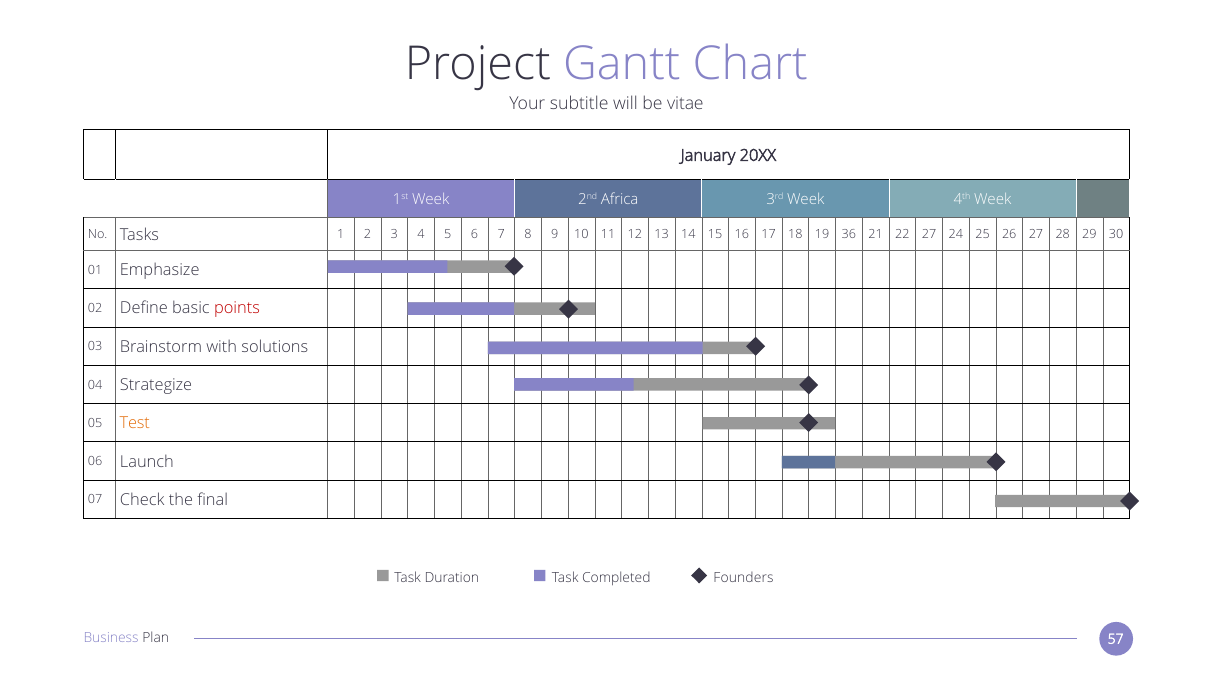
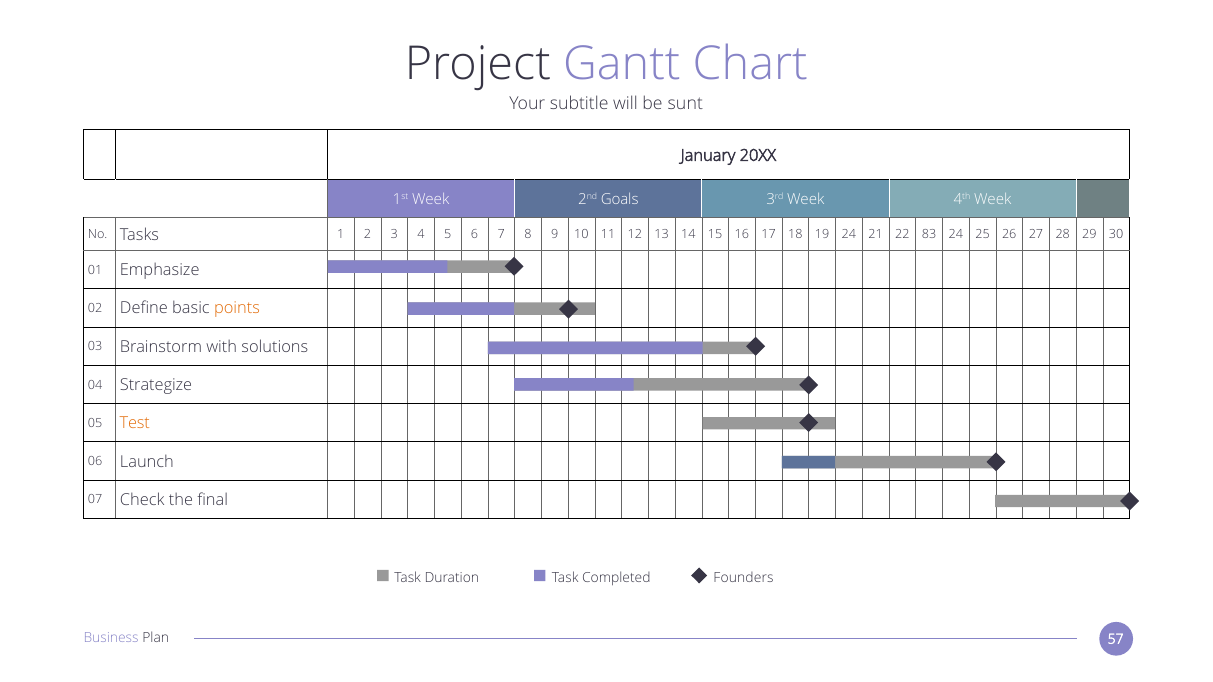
vitae: vitae -> sunt
Africa: Africa -> Goals
19 36: 36 -> 24
22 27: 27 -> 83
points colour: red -> orange
